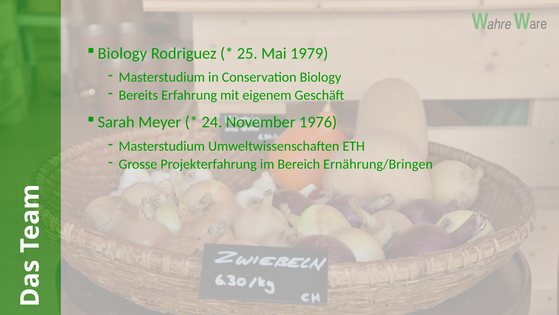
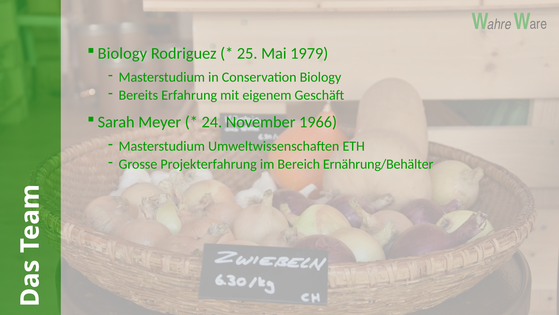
1976: 1976 -> 1966
Ernährung/Bringen: Ernährung/Bringen -> Ernährung/Behälter
